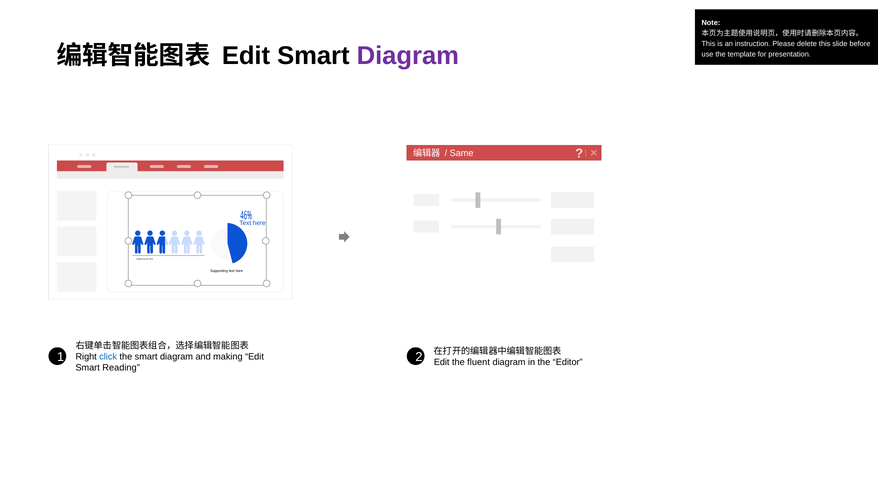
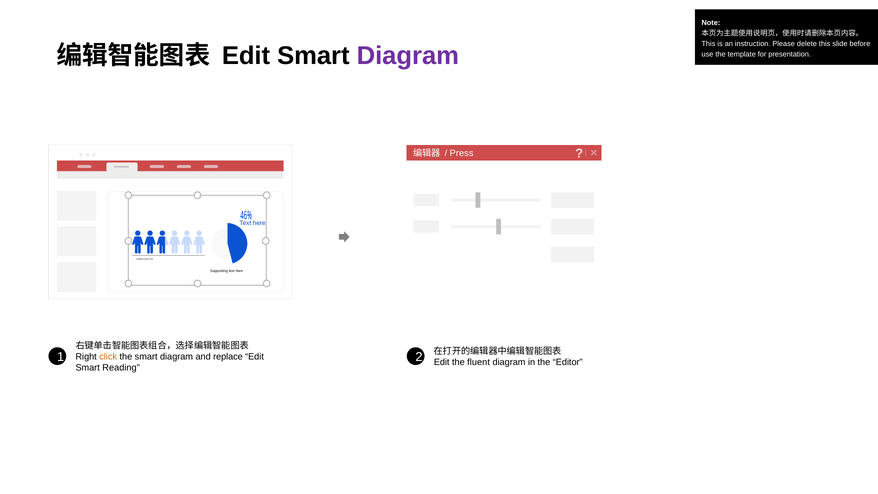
Same: Same -> Press
click colour: blue -> orange
making: making -> replace
